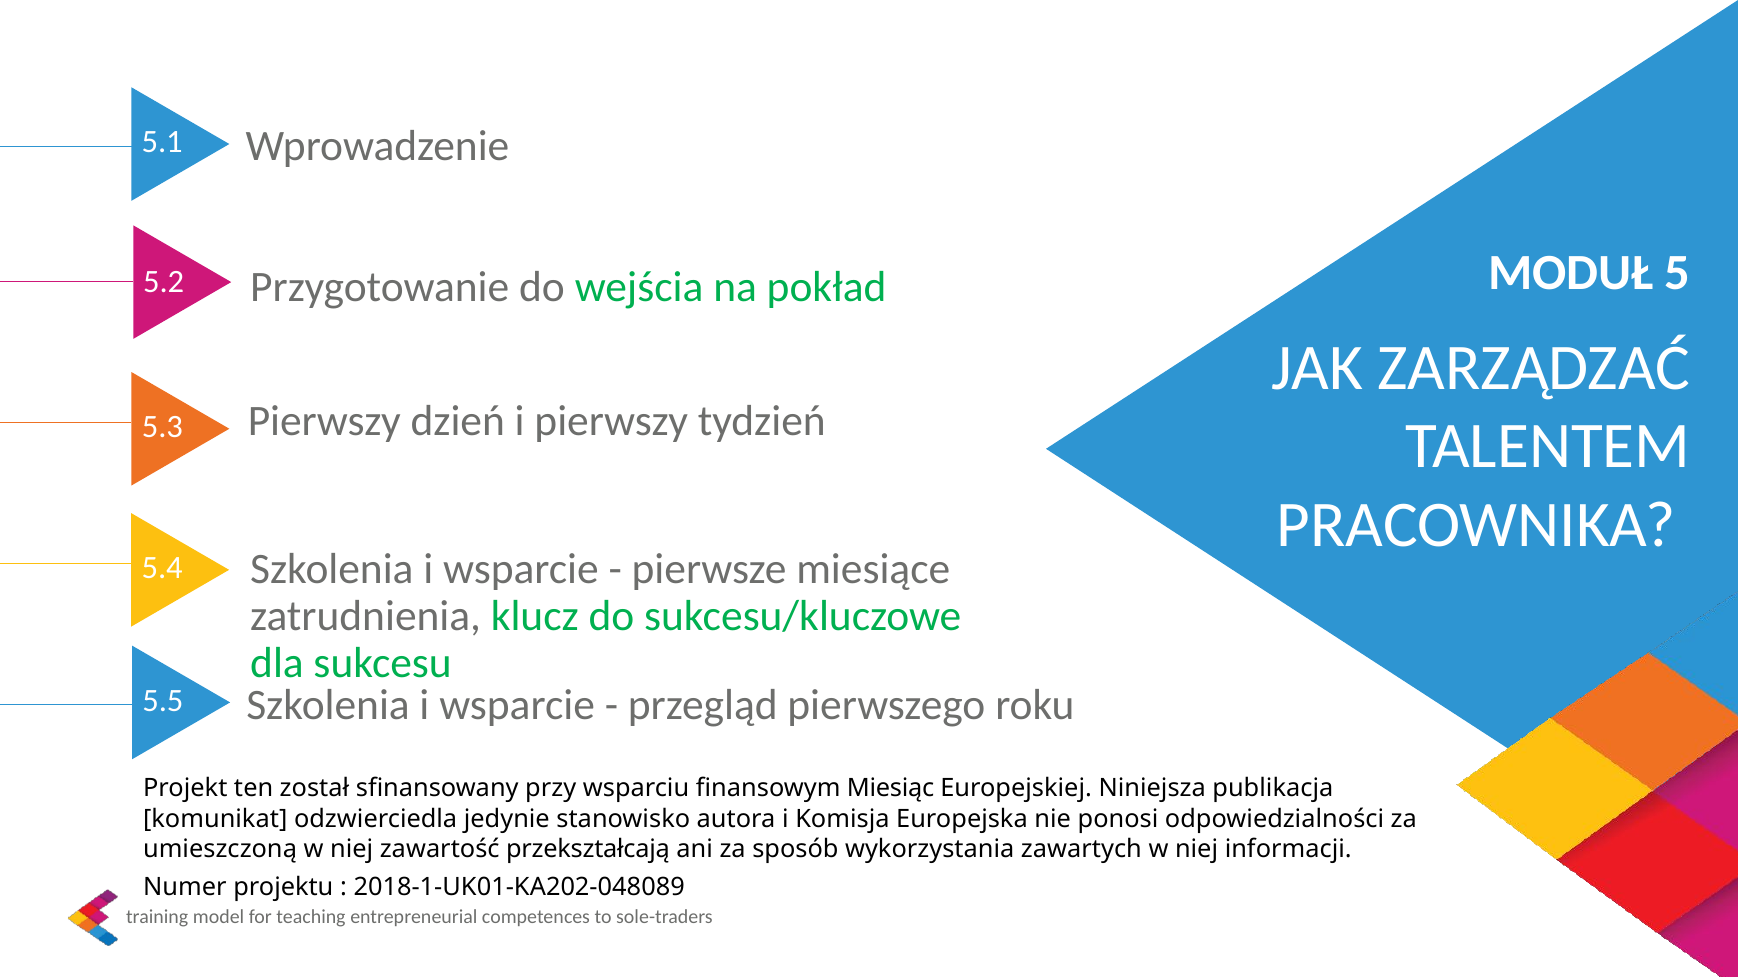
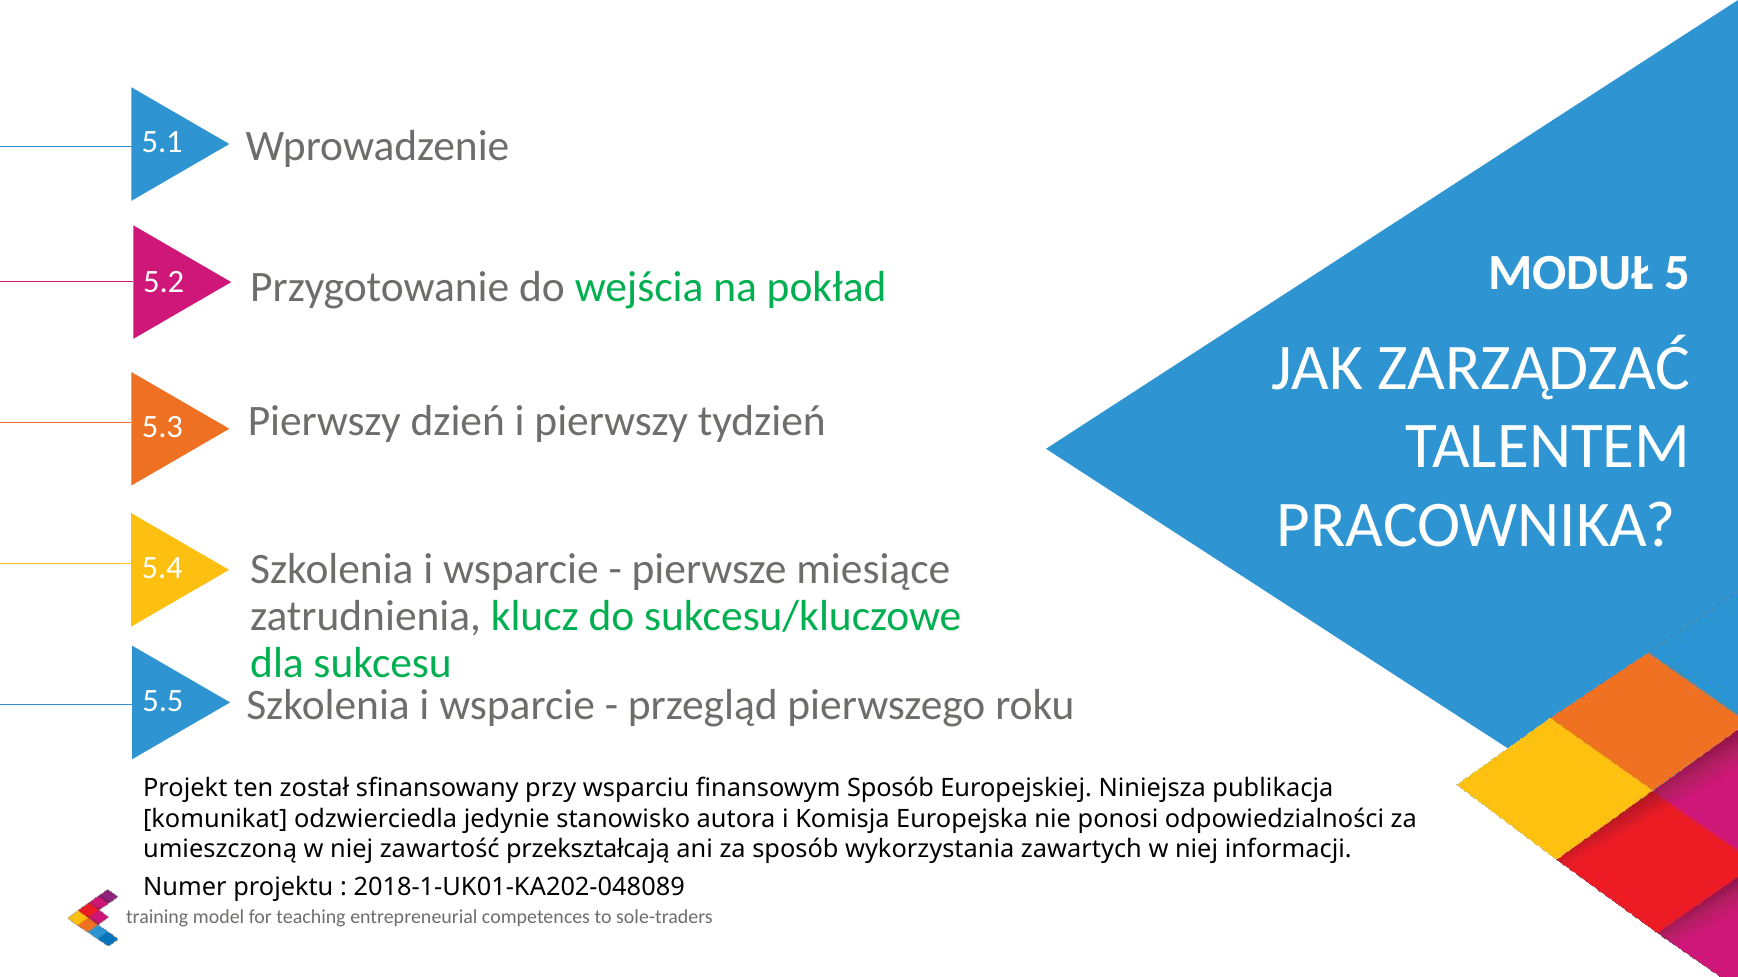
finansowym Miesiąc: Miesiąc -> Sposób
